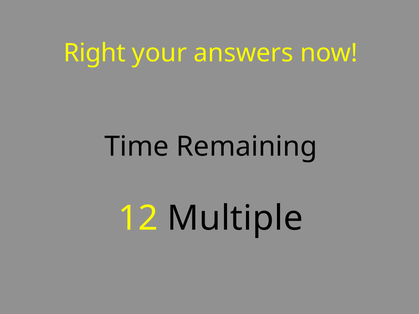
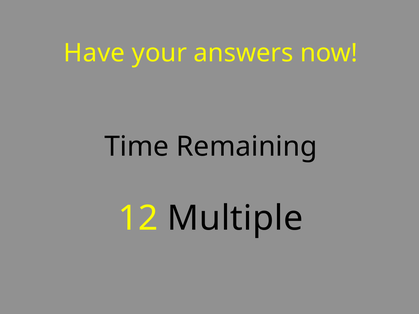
Right: Right -> Have
